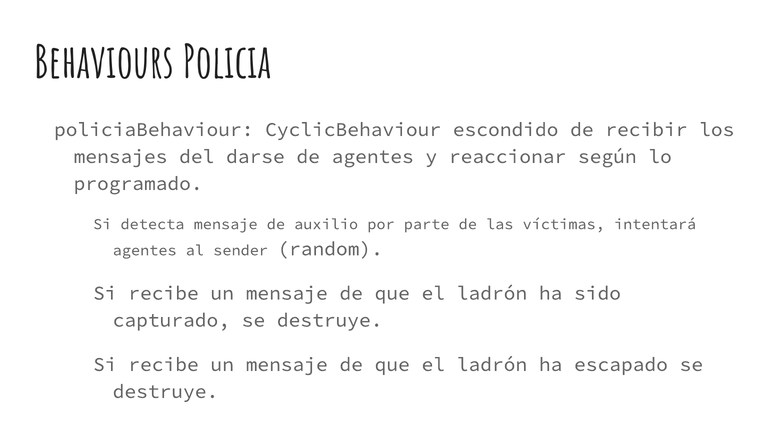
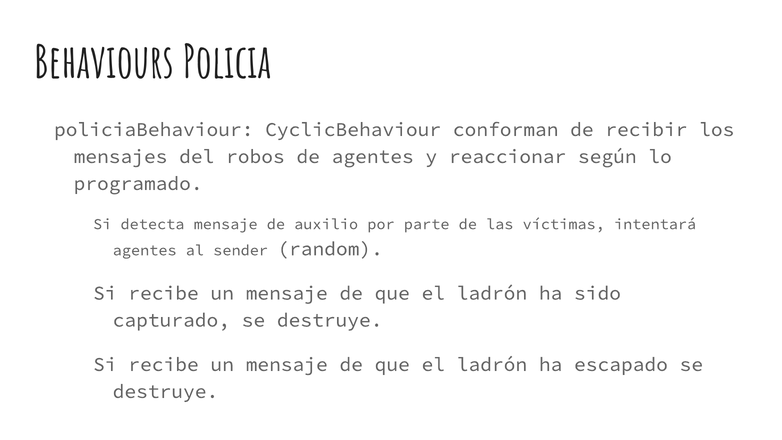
escondido: escondido -> conforman
darse: darse -> robos
